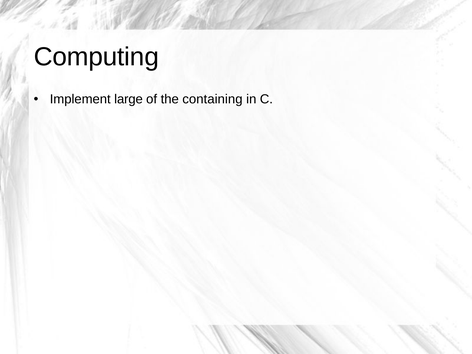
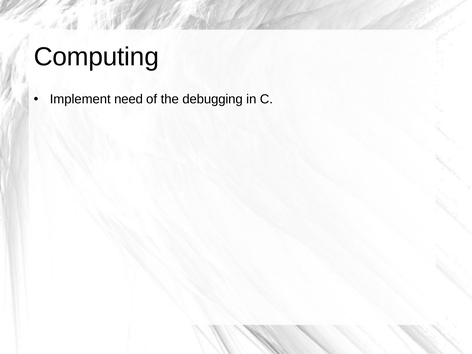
large: large -> need
containing: containing -> debugging
